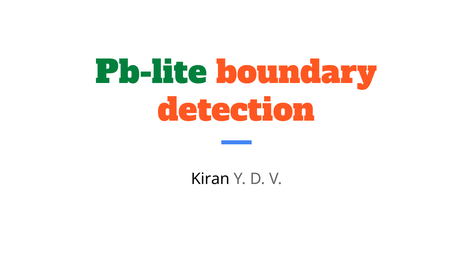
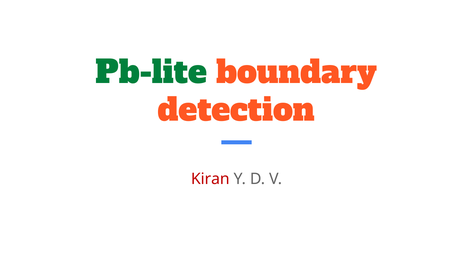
Kiran colour: black -> red
